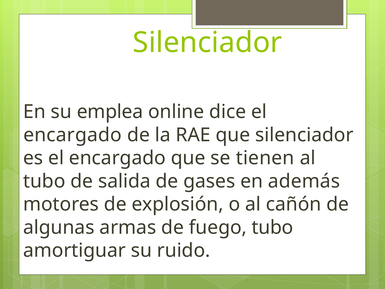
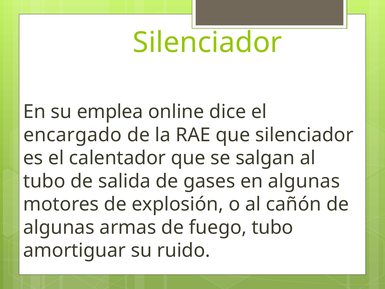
es el encargado: encargado -> calentador
tienen: tienen -> salgan
en además: además -> algunas
